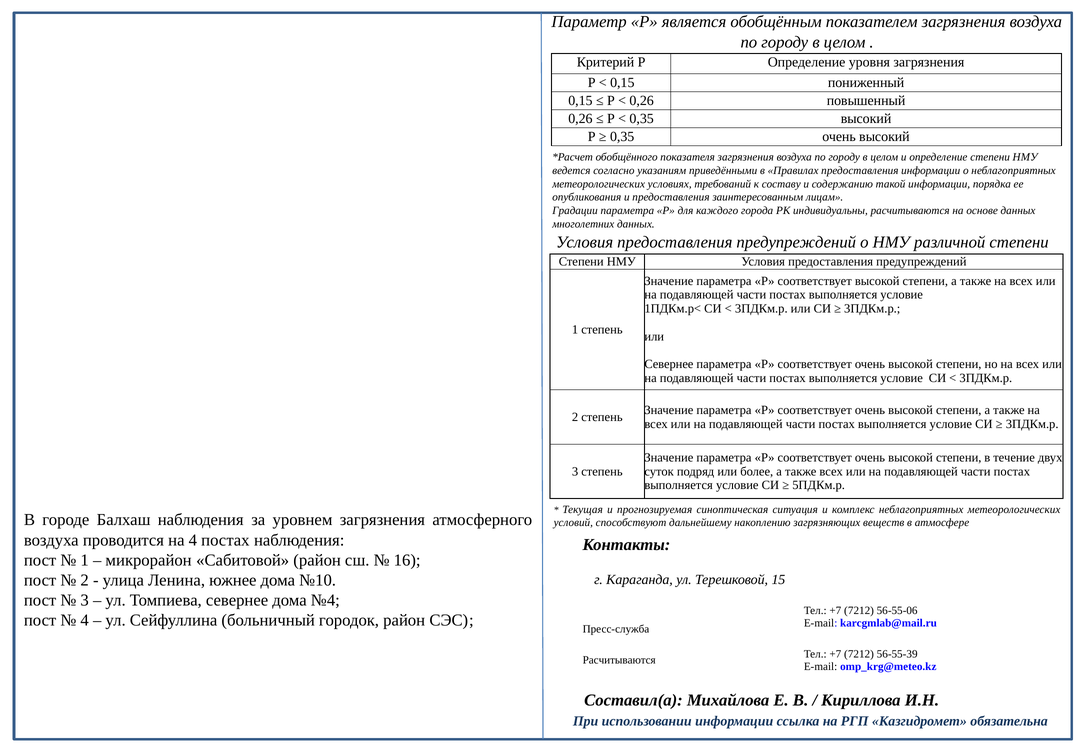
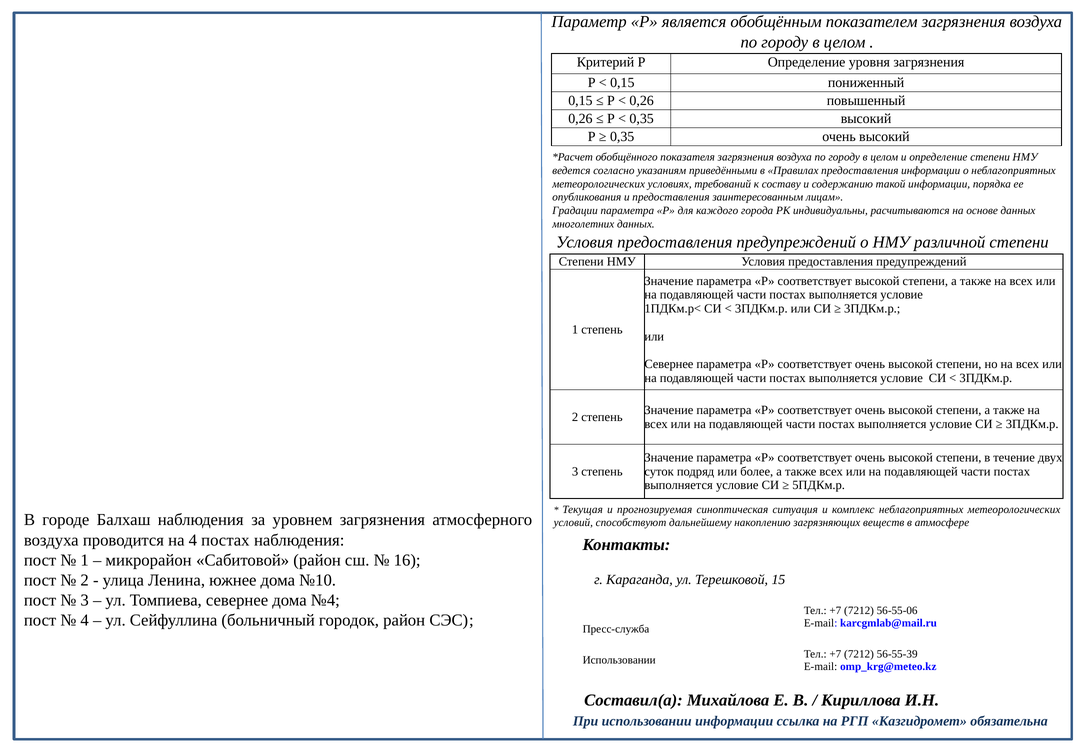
Расчитываются at (619, 660): Расчитываются -> Использовании
